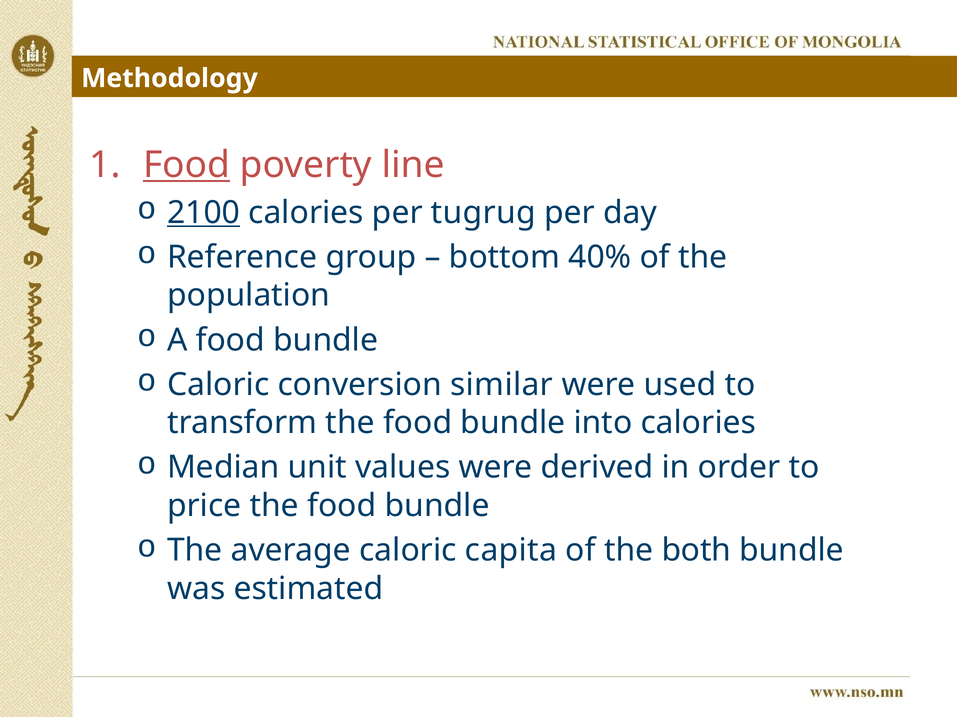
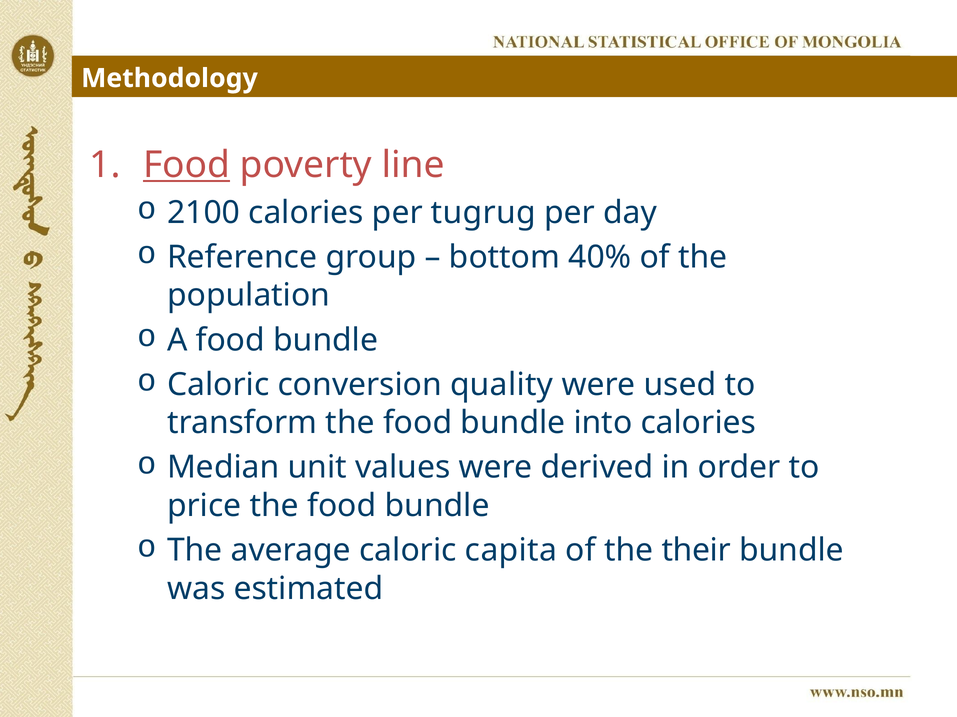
2100 underline: present -> none
similar: similar -> quality
both: both -> their
